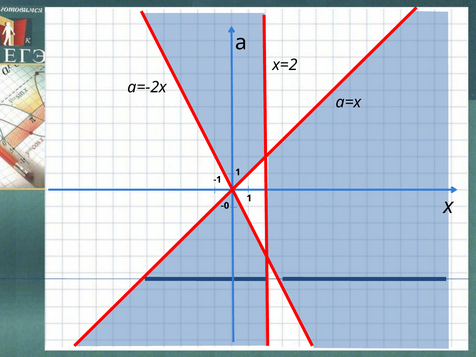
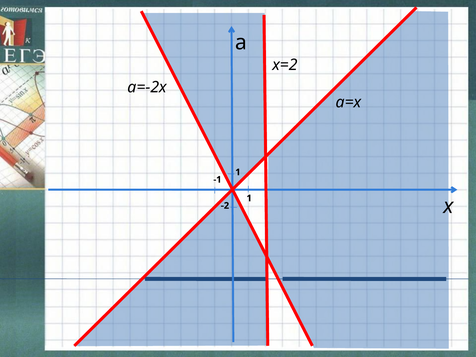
-0: -0 -> -2
